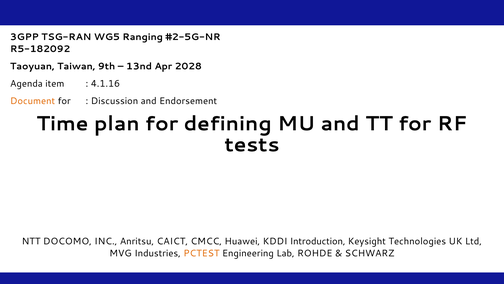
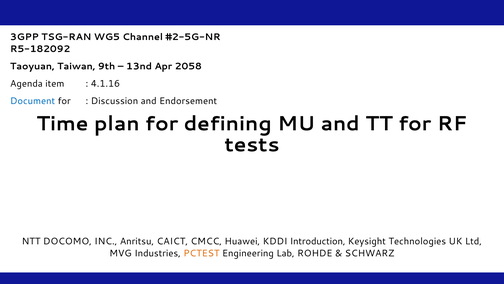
Ranging: Ranging -> Channel
2028: 2028 -> 2058
Document colour: orange -> blue
